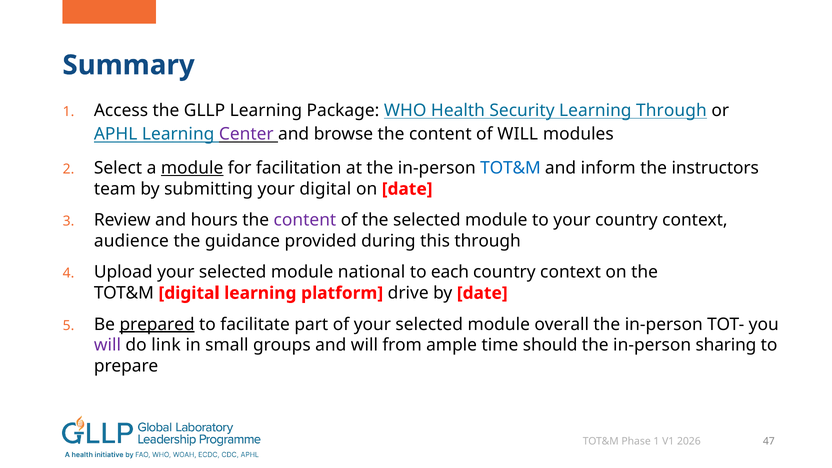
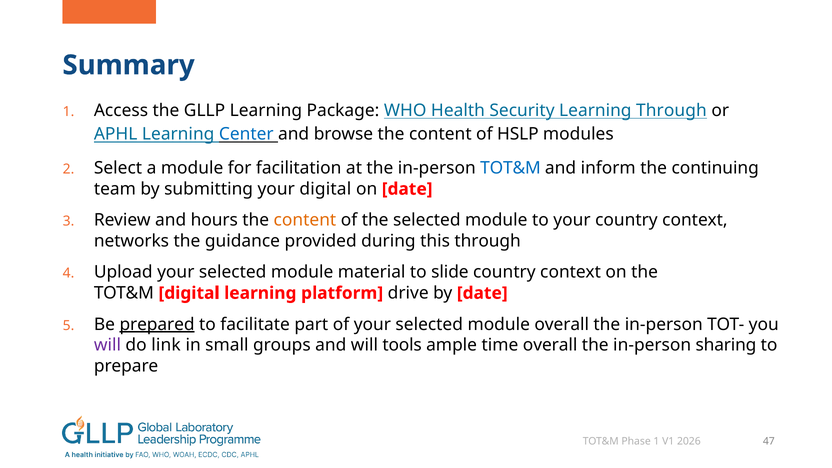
Center colour: purple -> blue
of WILL: WILL -> HSLP
module at (192, 168) underline: present -> none
instructors: instructors -> continuing
content at (305, 220) colour: purple -> orange
audience: audience -> networks
national: national -> material
each: each -> slide
from: from -> tools
time should: should -> overall
